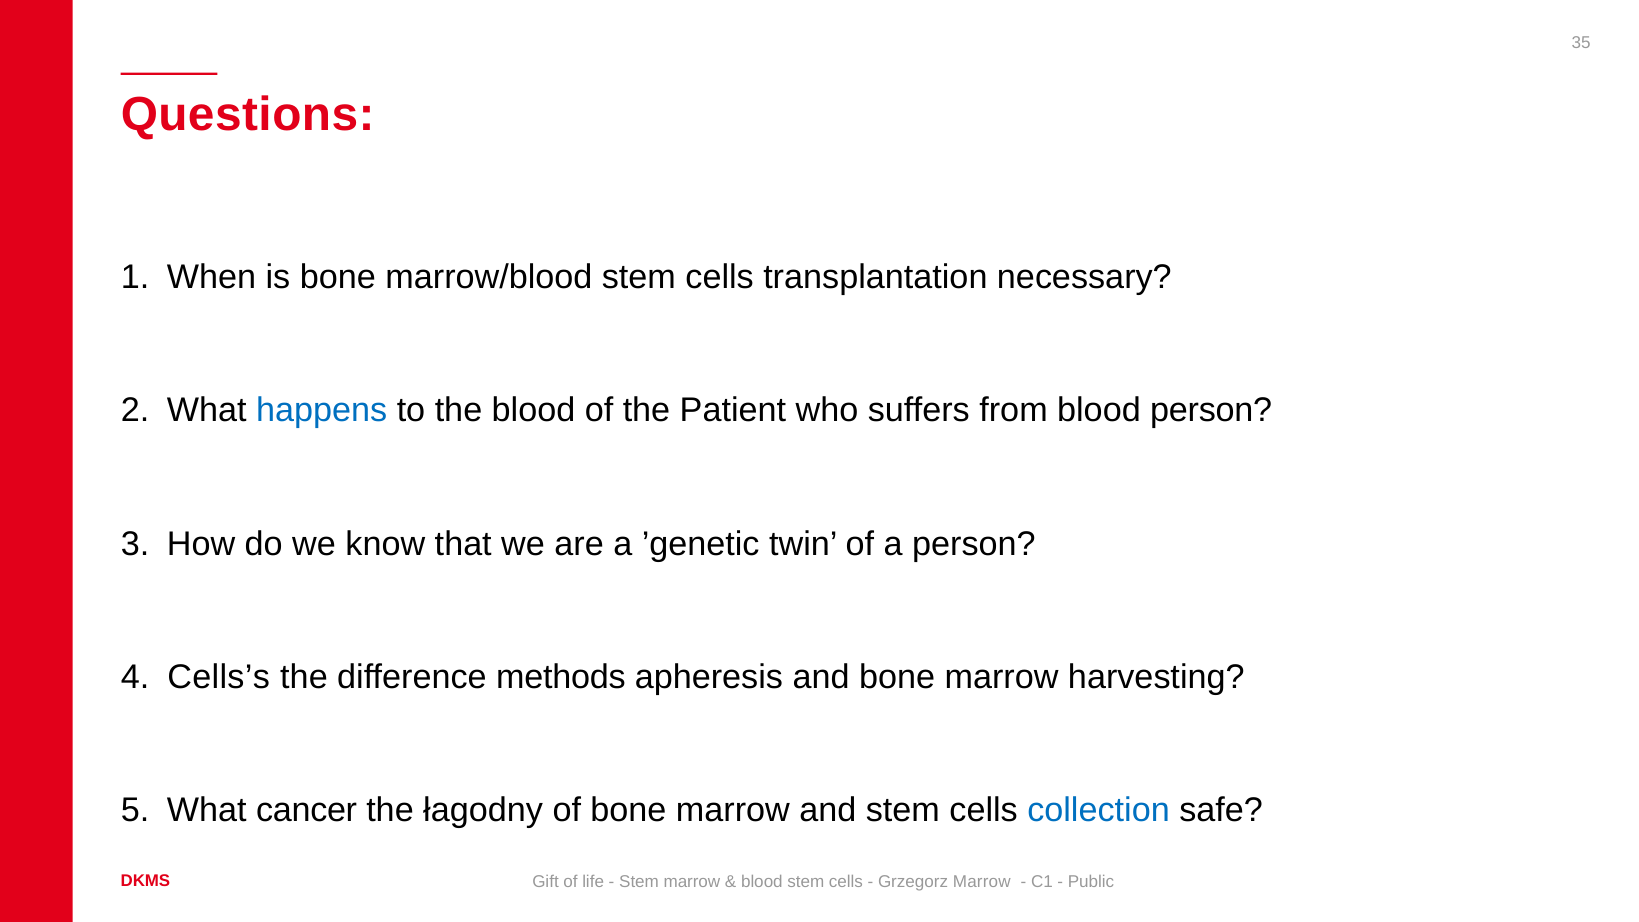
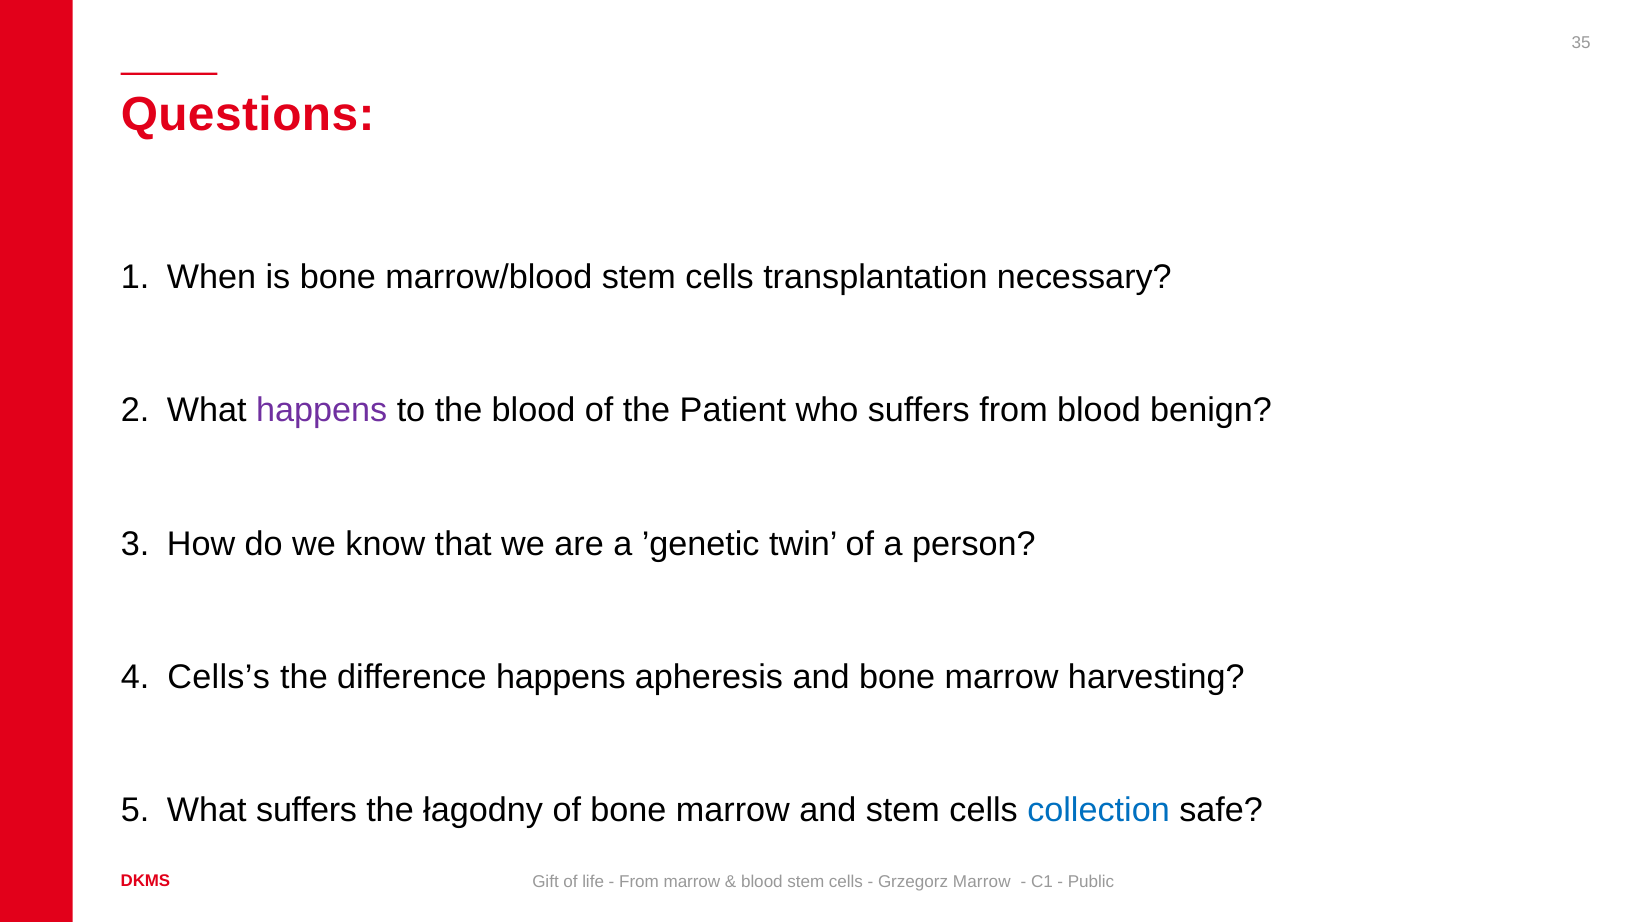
happens at (322, 411) colour: blue -> purple
blood person: person -> benign
difference methods: methods -> happens
What cancer: cancer -> suffers
Stem at (639, 881): Stem -> From
